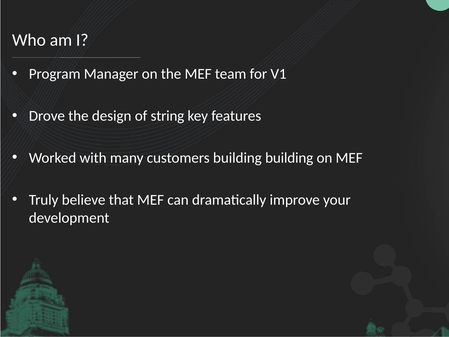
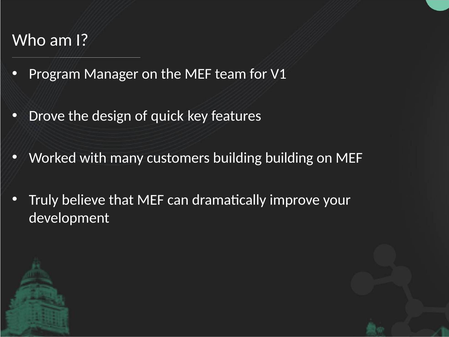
string: string -> quick
